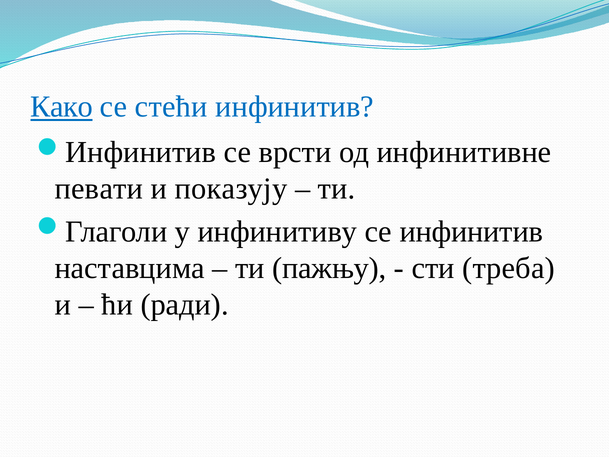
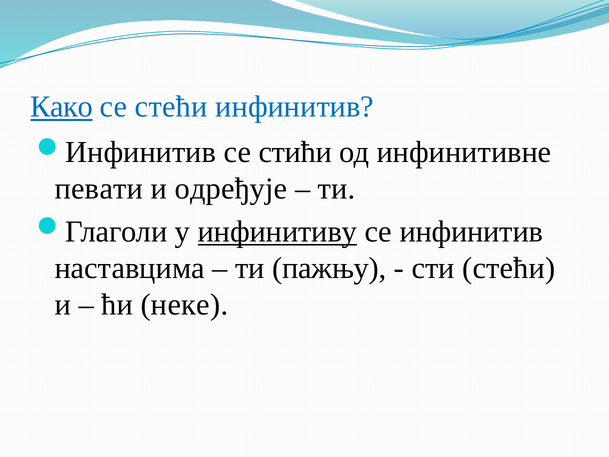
врсти: врсти -> стићи
показују: показују -> одређује
инфинитиву underline: none -> present
сти треба: треба -> стећи
ради: ради -> неке
